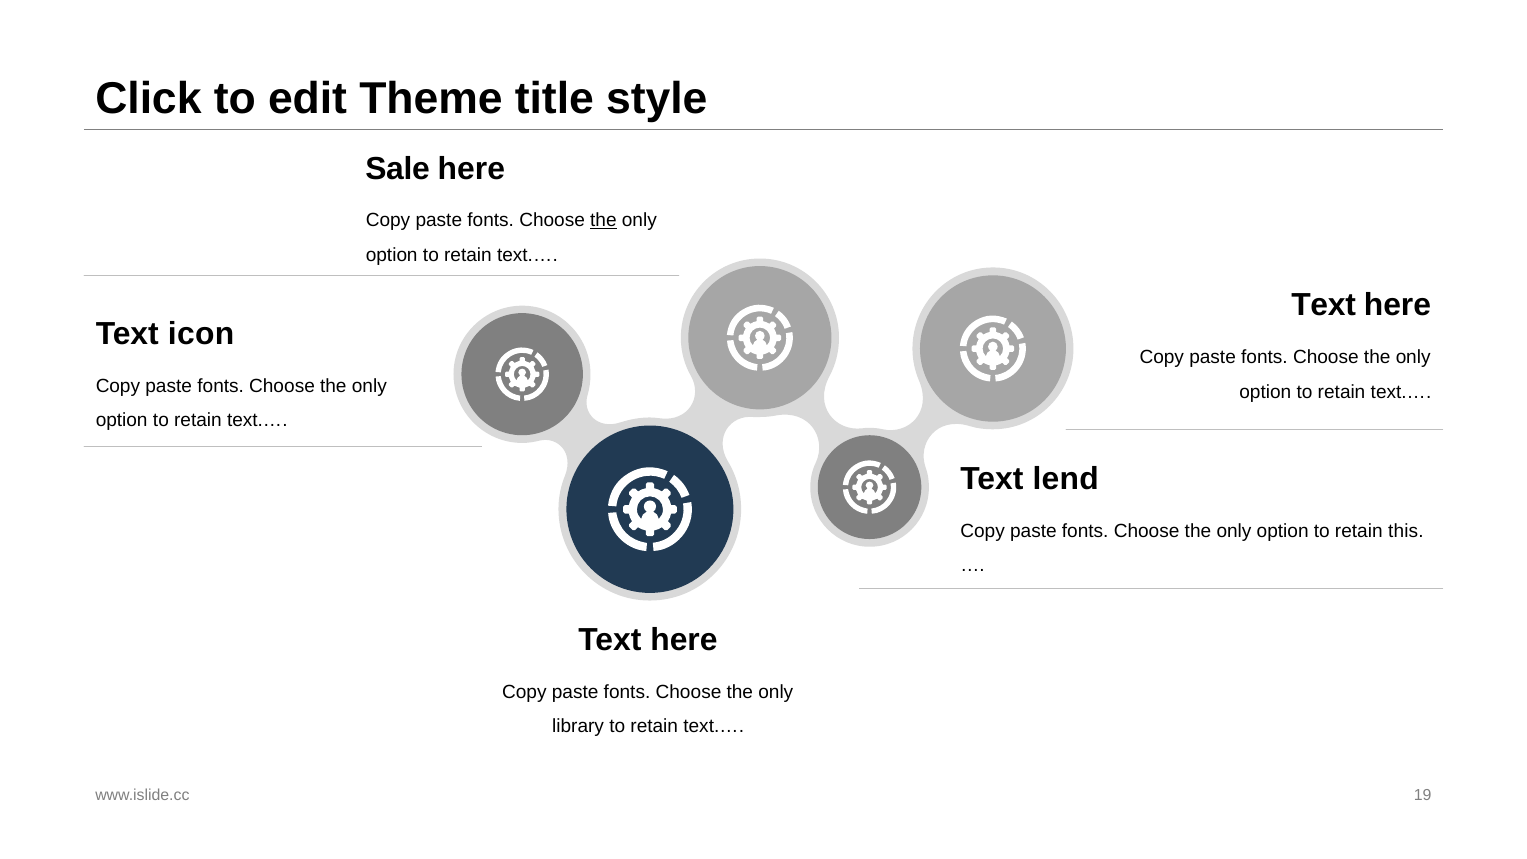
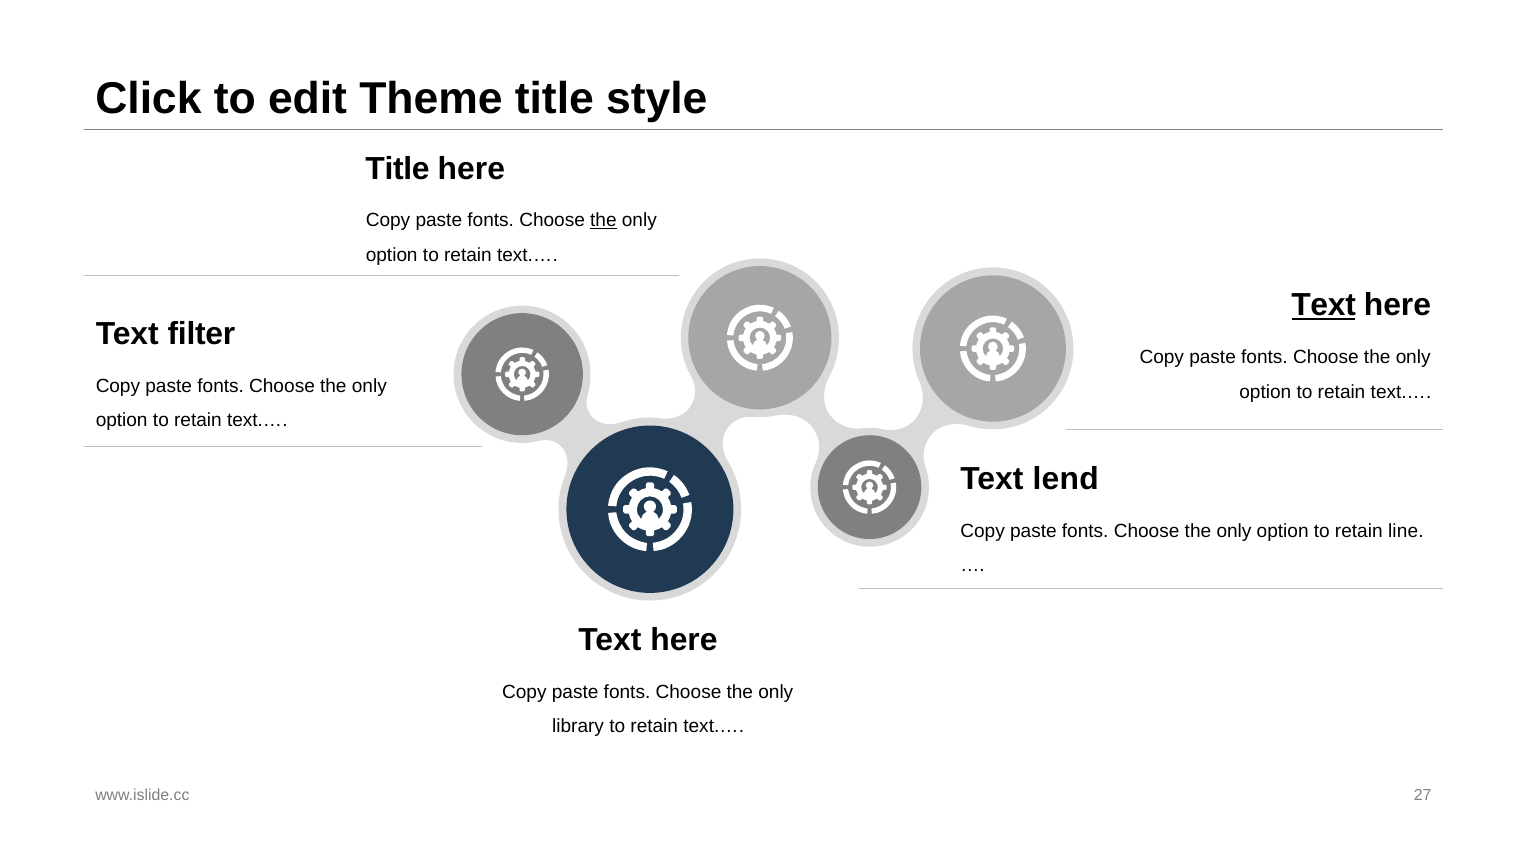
Sale at (398, 169): Sale -> Title
Text at (1324, 305) underline: none -> present
icon: icon -> filter
this: this -> line
19: 19 -> 27
